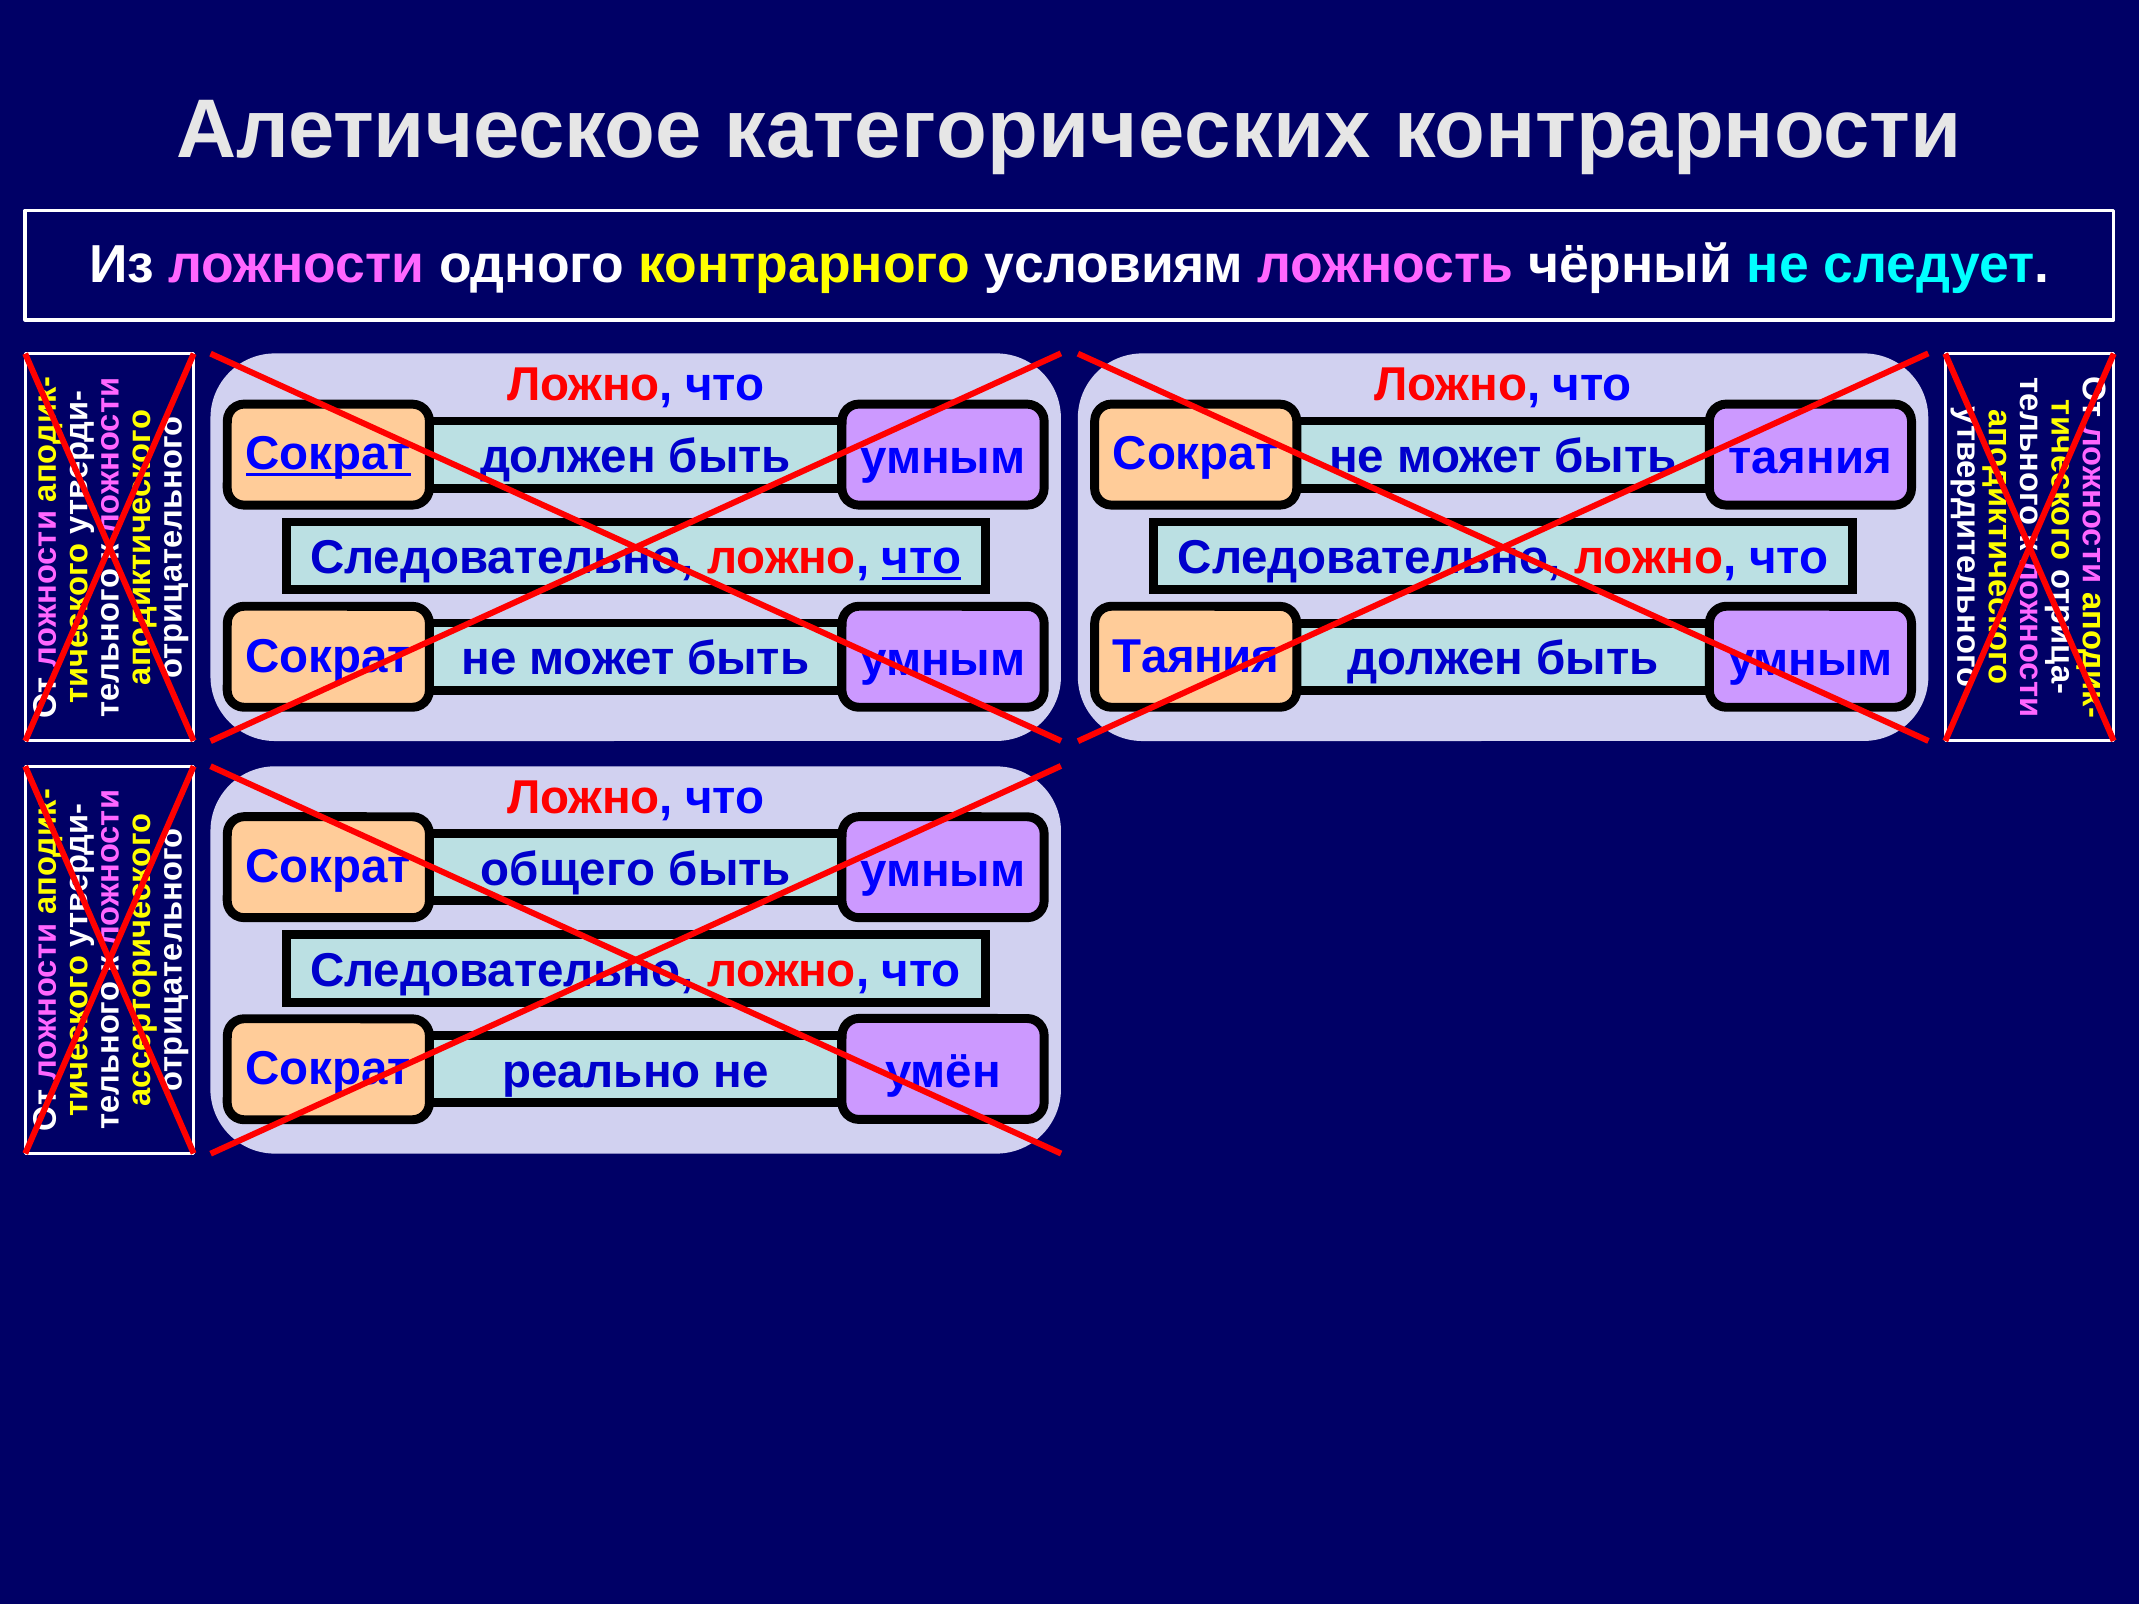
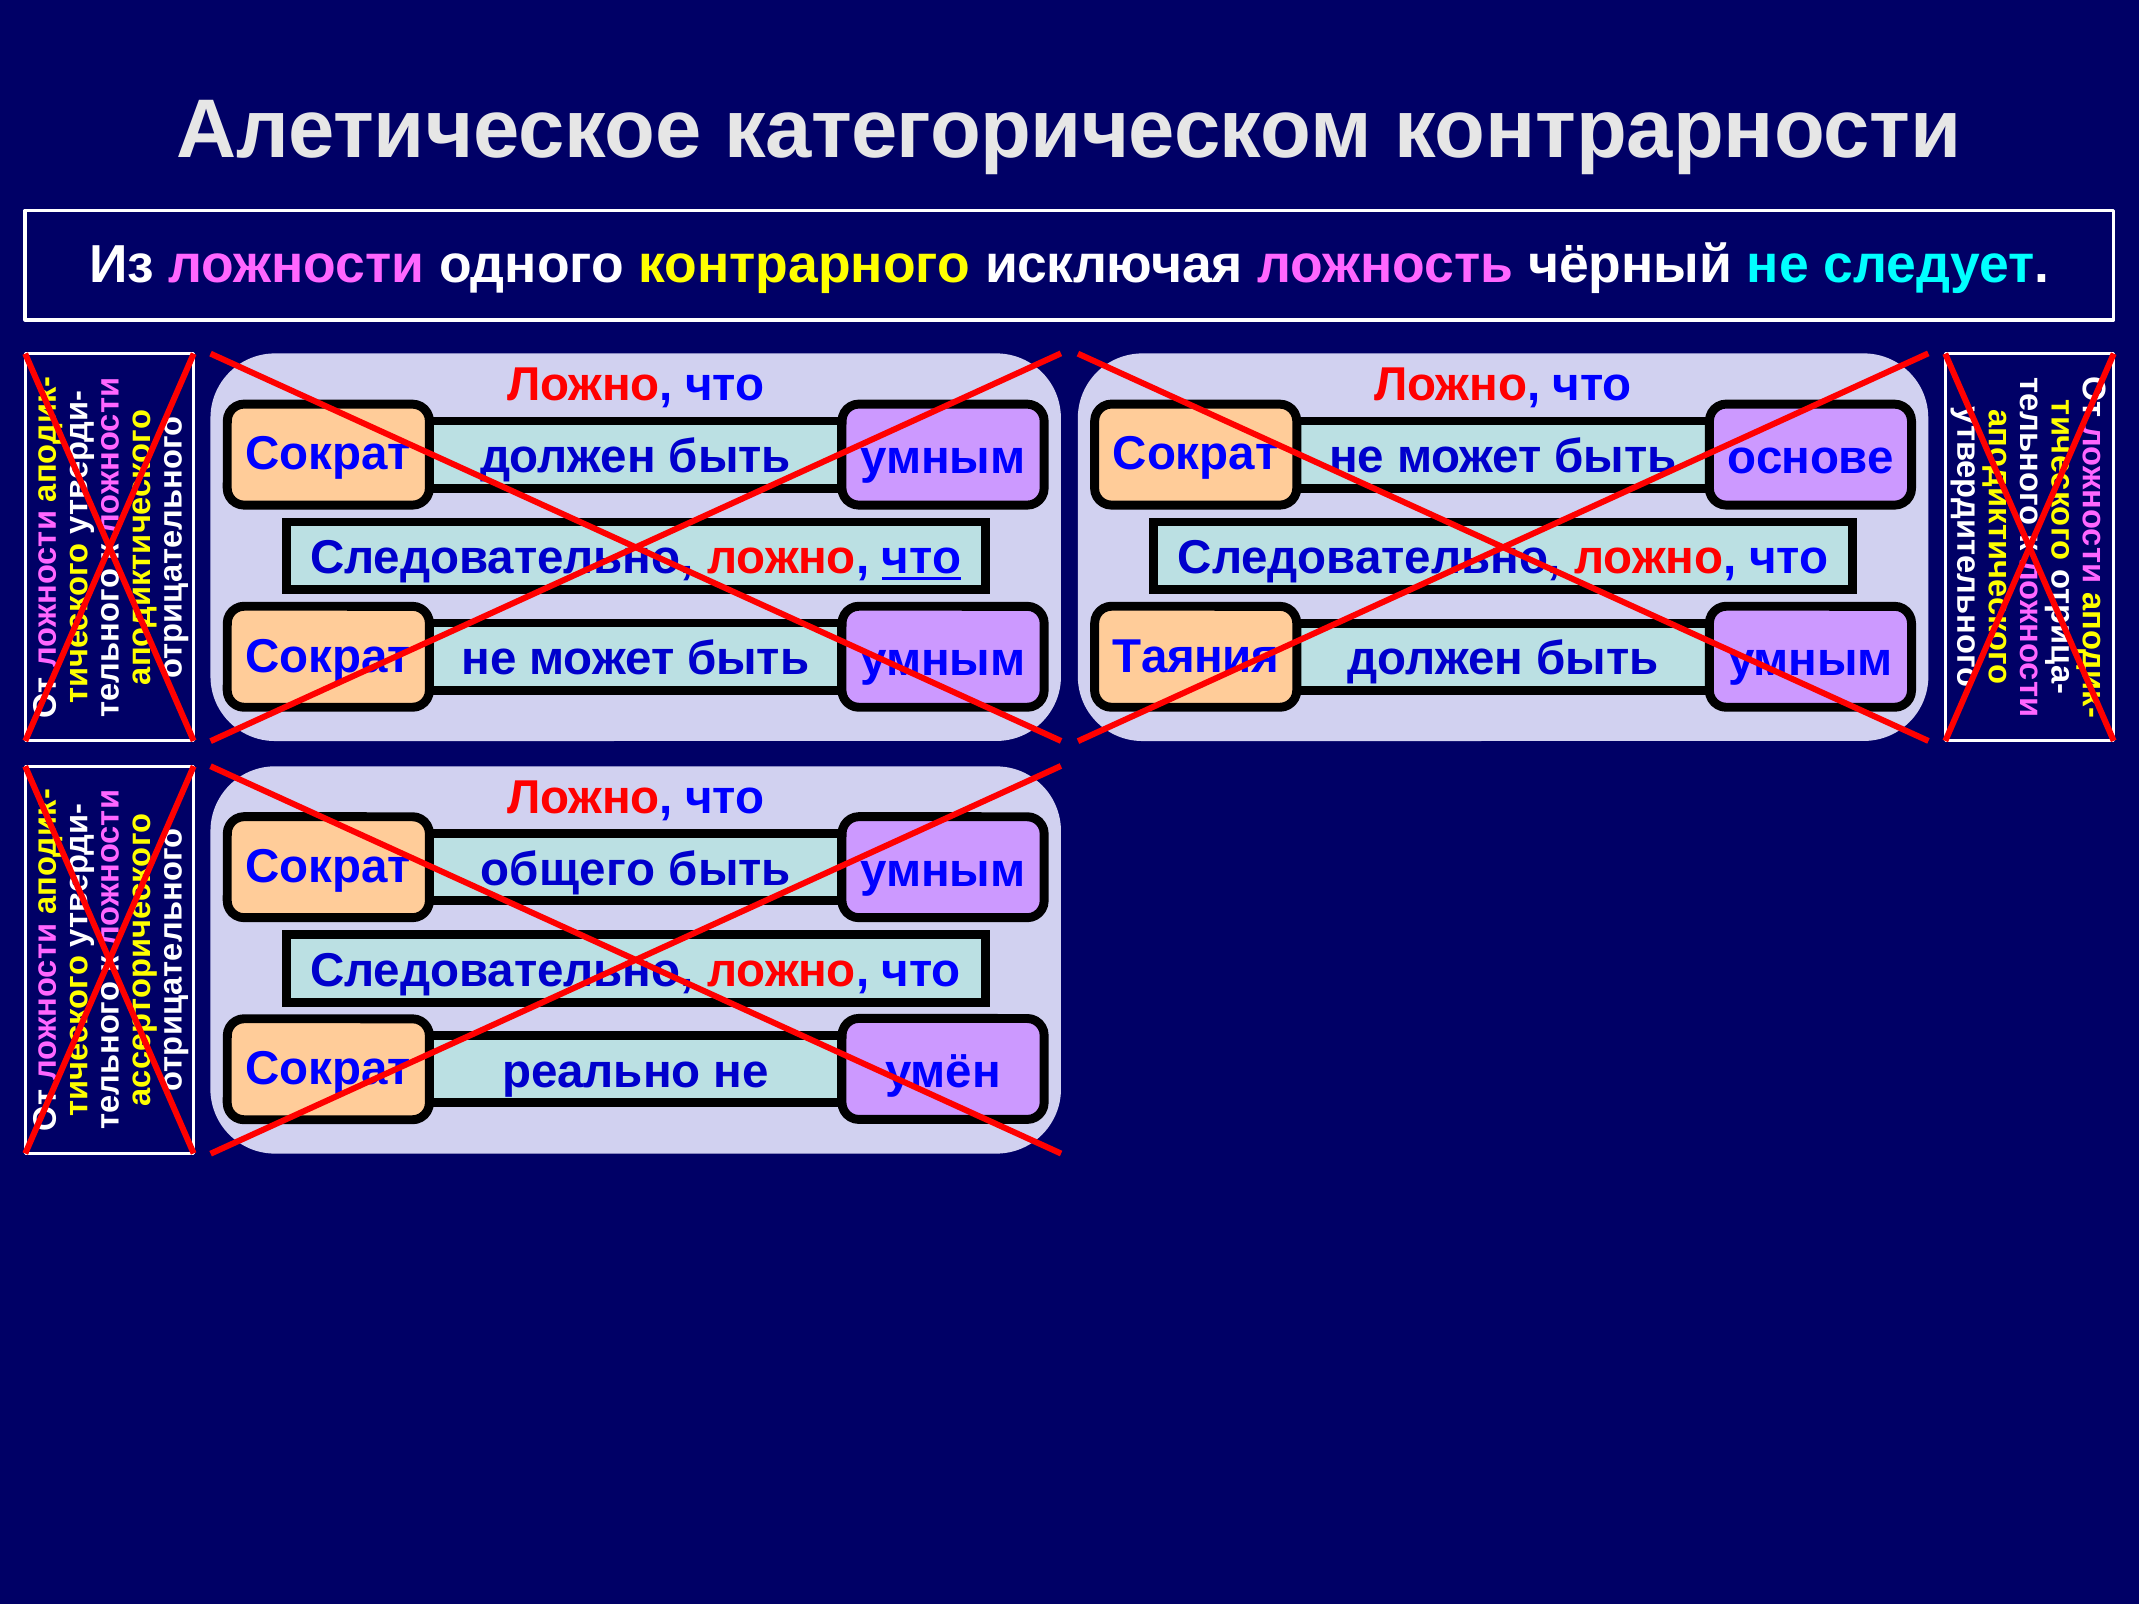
категорических: категорических -> категорическом
условиям: условиям -> исключая
Сократ at (328, 454) underline: present -> none
Сократ таяния: таяния -> основе
